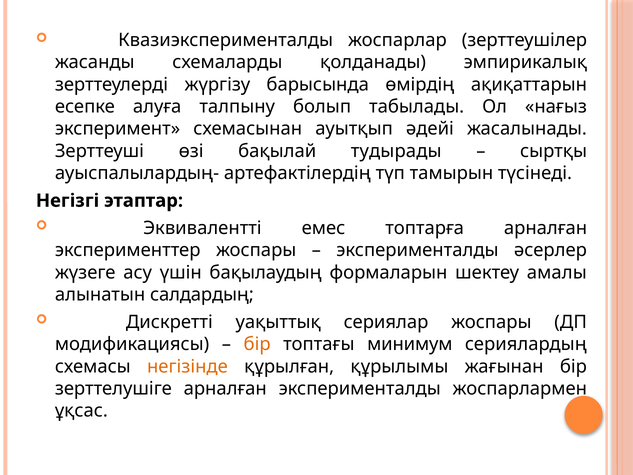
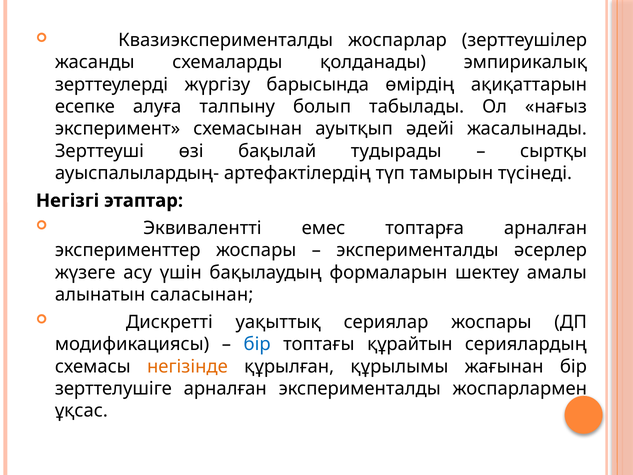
салдардың: салдардың -> саласынан
бір at (257, 344) colour: orange -> blue
минимум: минимум -> құрайтын
